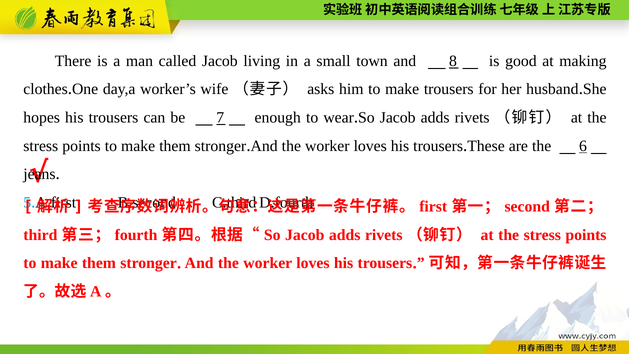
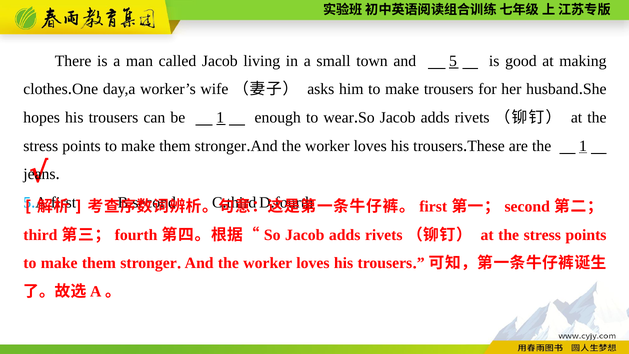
and 8: 8 -> 5
be 7: 7 -> 1
the 6: 6 -> 1
